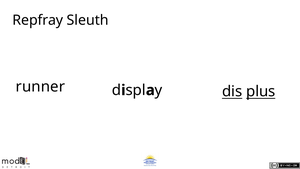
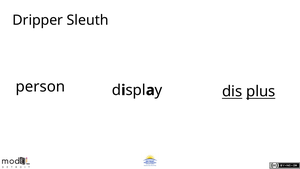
Repfray: Repfray -> Dripper
runner: runner -> person
